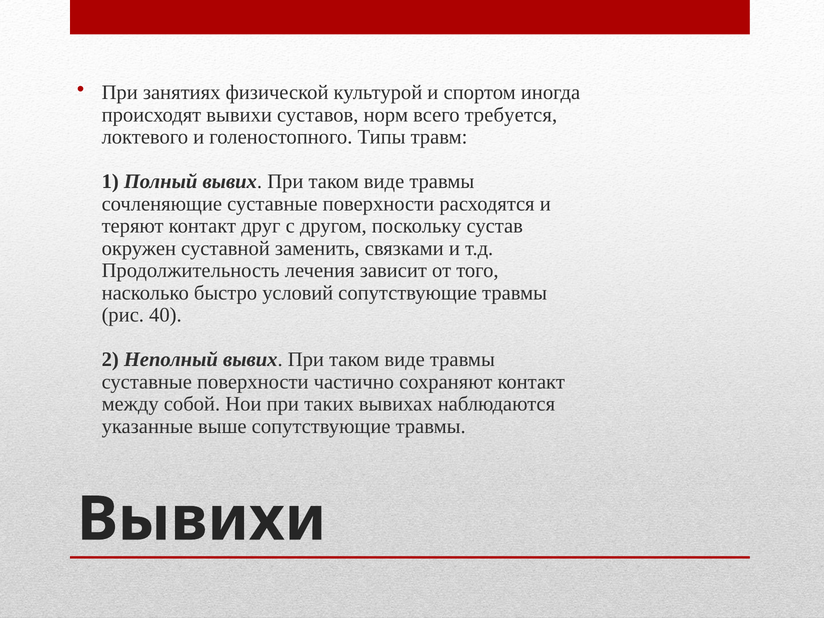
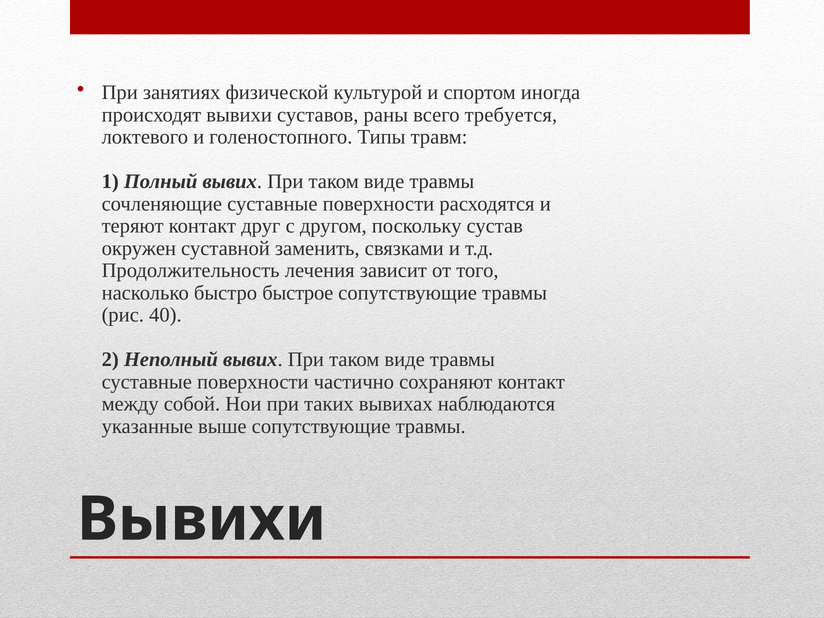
норм: норм -> раны
условий: условий -> быстрое
